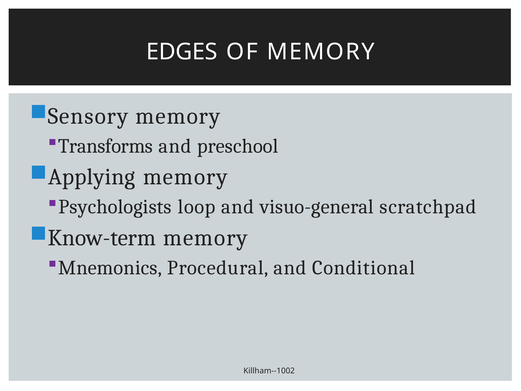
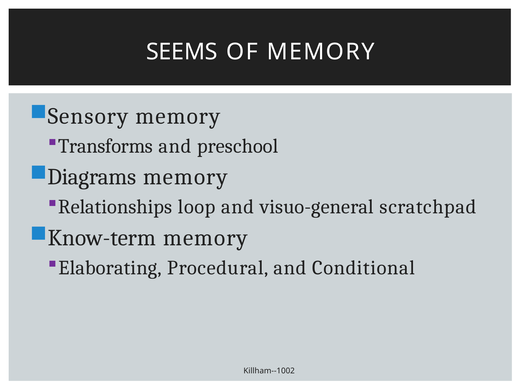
EDGES: EDGES -> SEEMS
Applying: Applying -> Diagrams
Psychologists: Psychologists -> Relationships
Mnemonics: Mnemonics -> Elaborating
